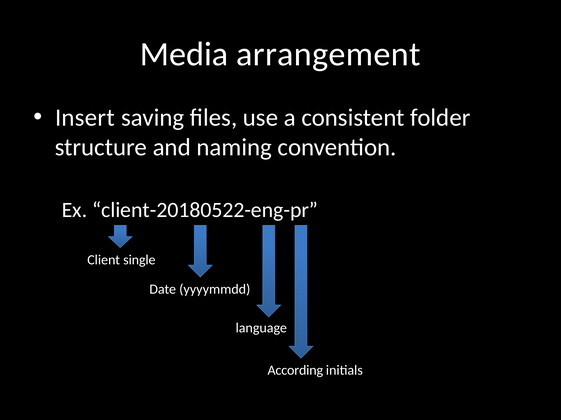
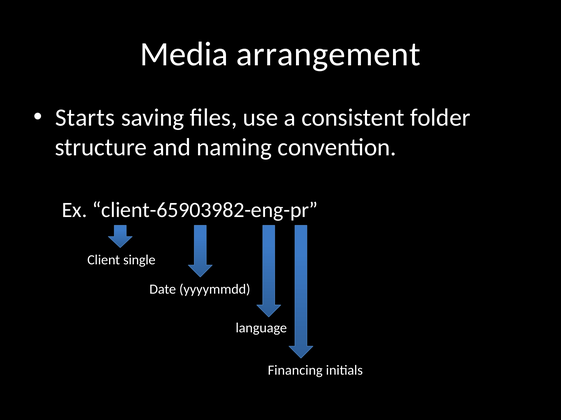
Insert: Insert -> Starts
client-20180522-eng-pr: client-20180522-eng-pr -> client-65903982-eng-pr
According: According -> Financing
